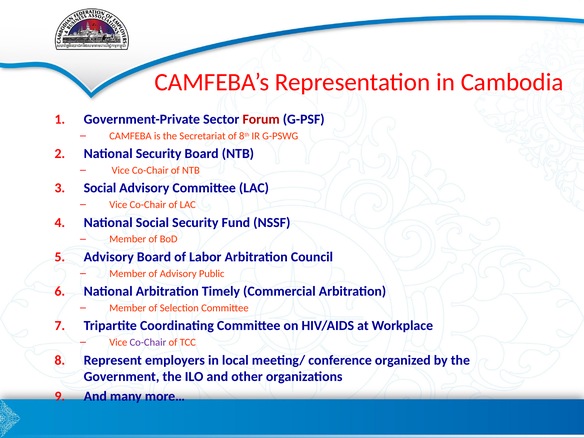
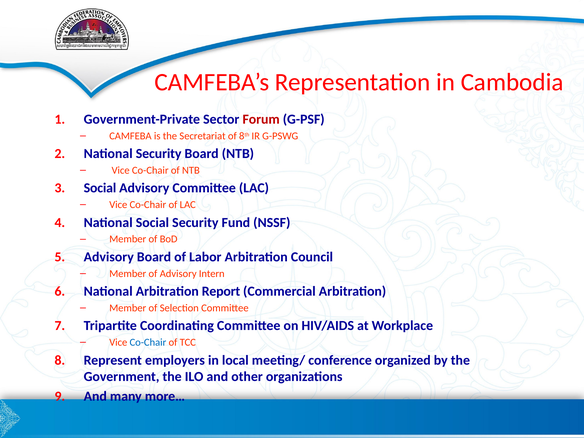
Public: Public -> Intern
Timely: Timely -> Report
Co-Chair at (148, 342) colour: purple -> blue
